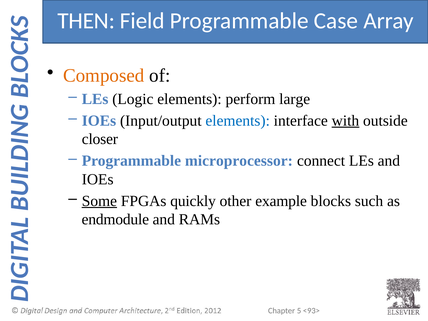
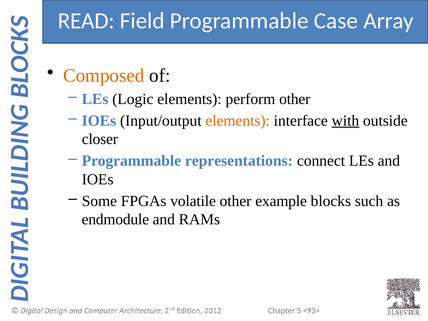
THEN: THEN -> READ
perform large: large -> other
elements at (238, 121) colour: blue -> orange
microprocessor: microprocessor -> representations
Some underline: present -> none
quickly: quickly -> volatile
